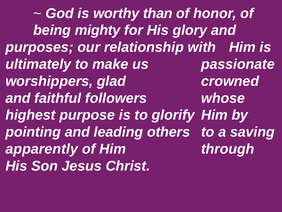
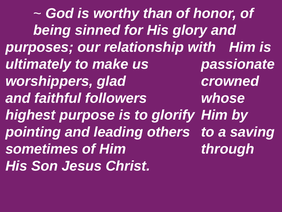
mighty: mighty -> sinned
apparently: apparently -> sometimes
